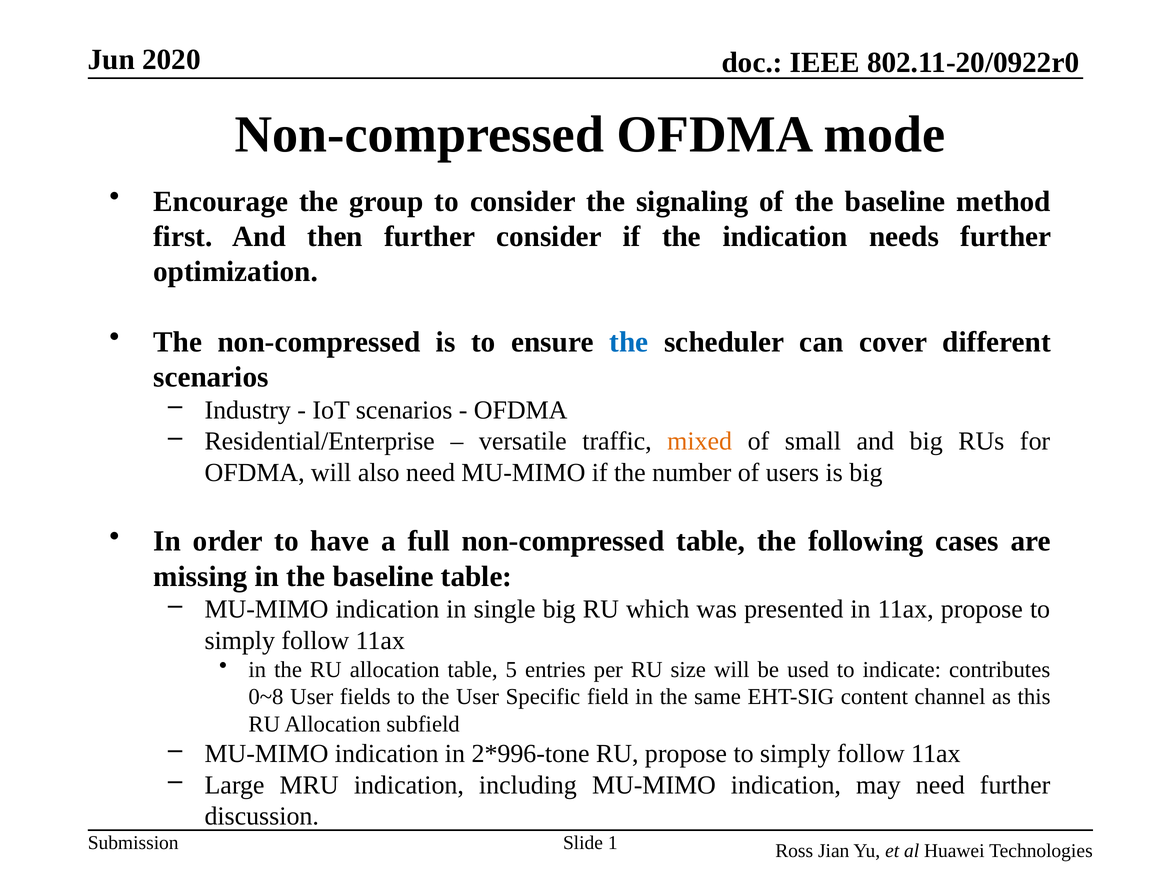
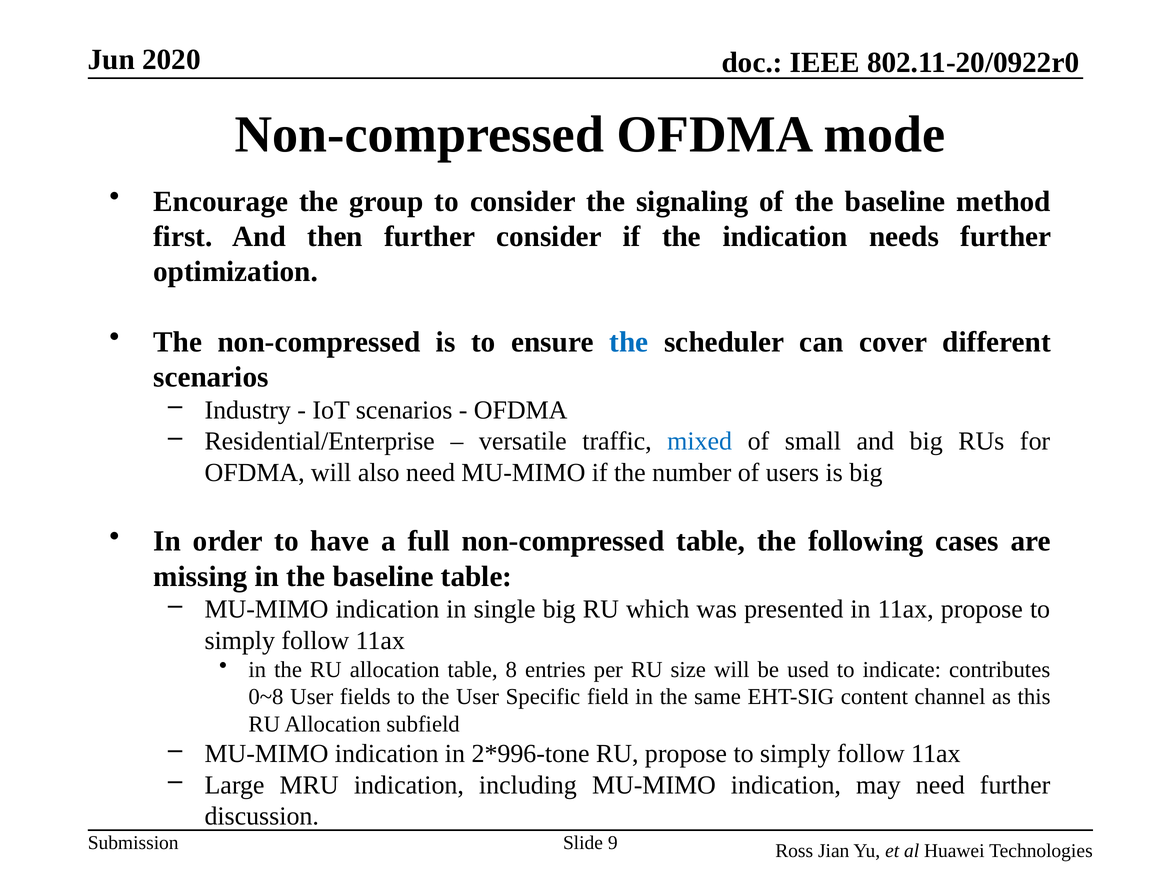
mixed colour: orange -> blue
5: 5 -> 8
1: 1 -> 9
